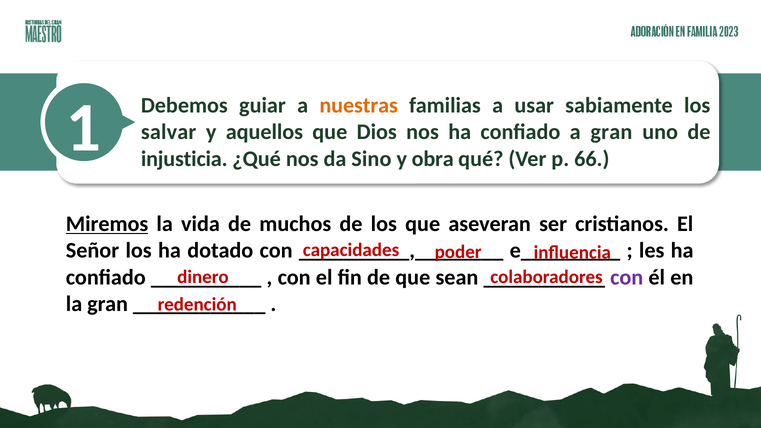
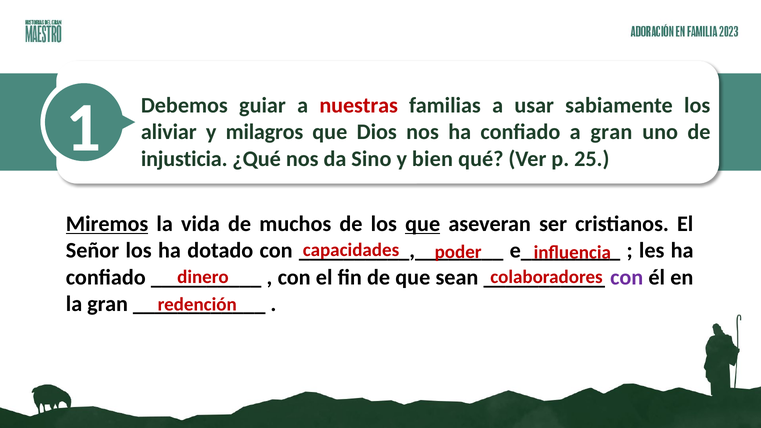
nuestras colour: orange -> red
salvar: salvar -> aliviar
aquellos: aquellos -> milagros
obra: obra -> bien
66: 66 -> 25
que at (423, 224) underline: none -> present
